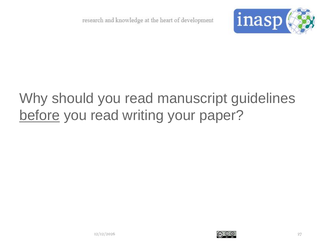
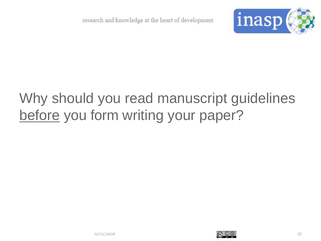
before you read: read -> form
